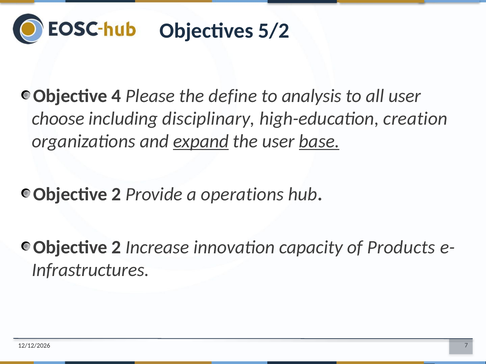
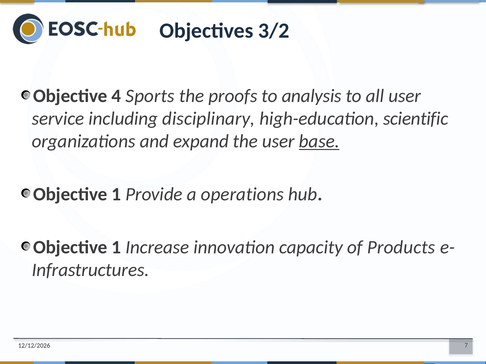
5/2: 5/2 -> 3/2
Please: Please -> Sports
define: define -> proofs
choose: choose -> service
creation: creation -> scientific
expand underline: present -> none
2 at (116, 195): 2 -> 1
2 at (116, 247): 2 -> 1
